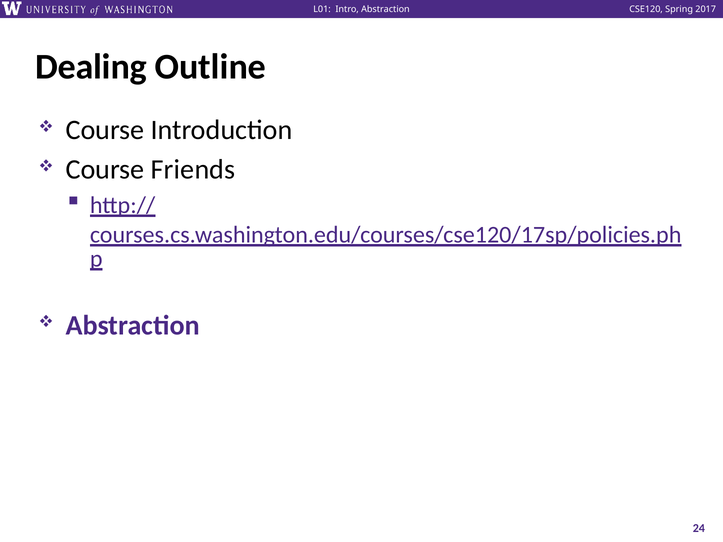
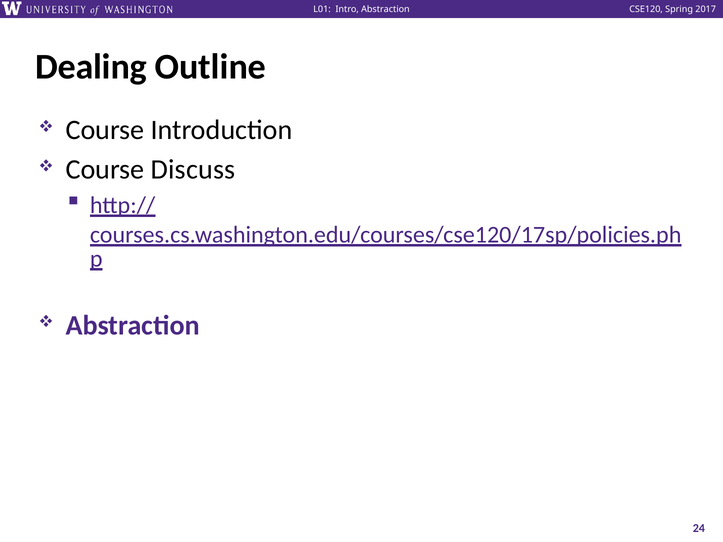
Friends: Friends -> Discuss
